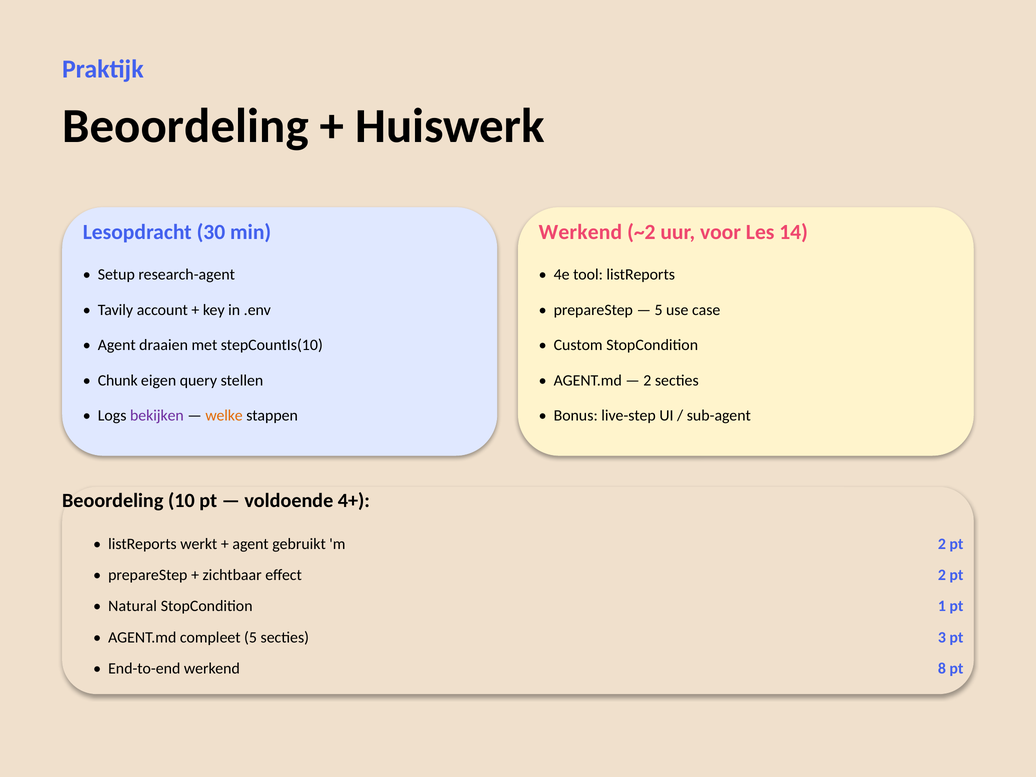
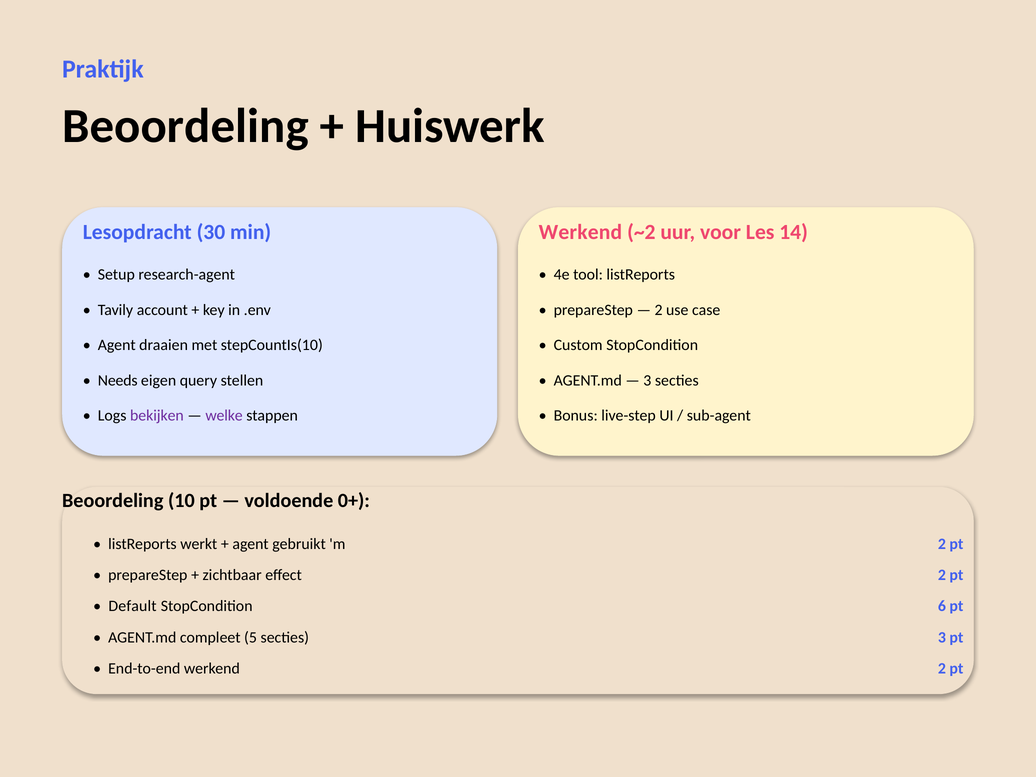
5 at (659, 310): 5 -> 2
Chunk: Chunk -> Needs
2 at (647, 380): 2 -> 3
welke colour: orange -> purple
4+: 4+ -> 0+
Natural: Natural -> Default
1: 1 -> 6
werkend 8: 8 -> 2
